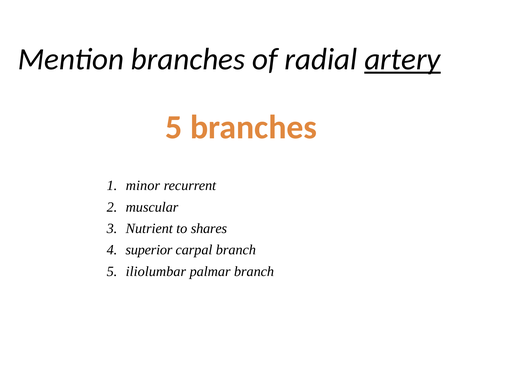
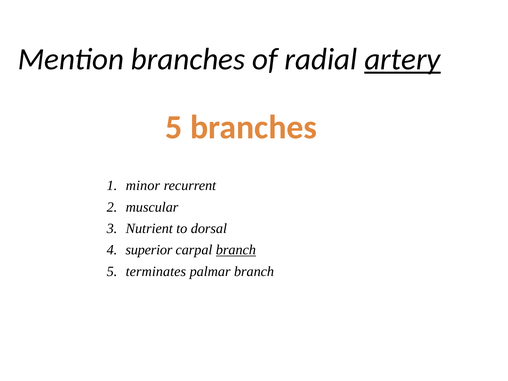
shares: shares -> dorsal
branch at (236, 250) underline: none -> present
iliolumbar: iliolumbar -> terminates
